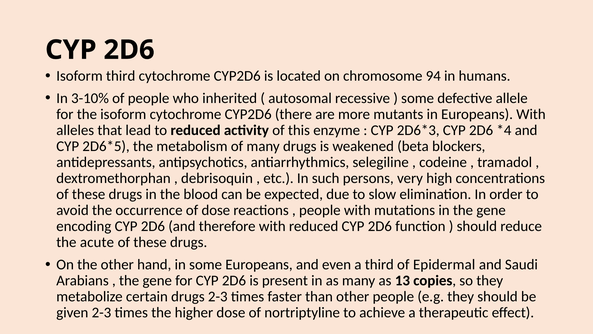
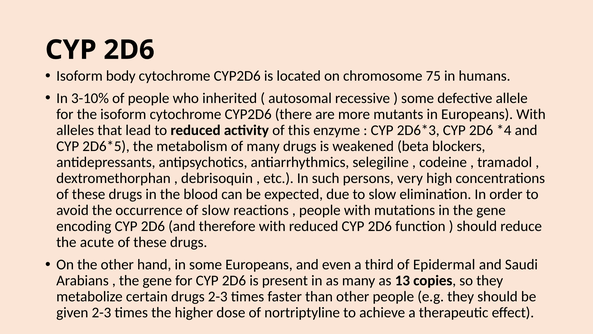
Isoform third: third -> body
94: 94 -> 75
of dose: dose -> slow
